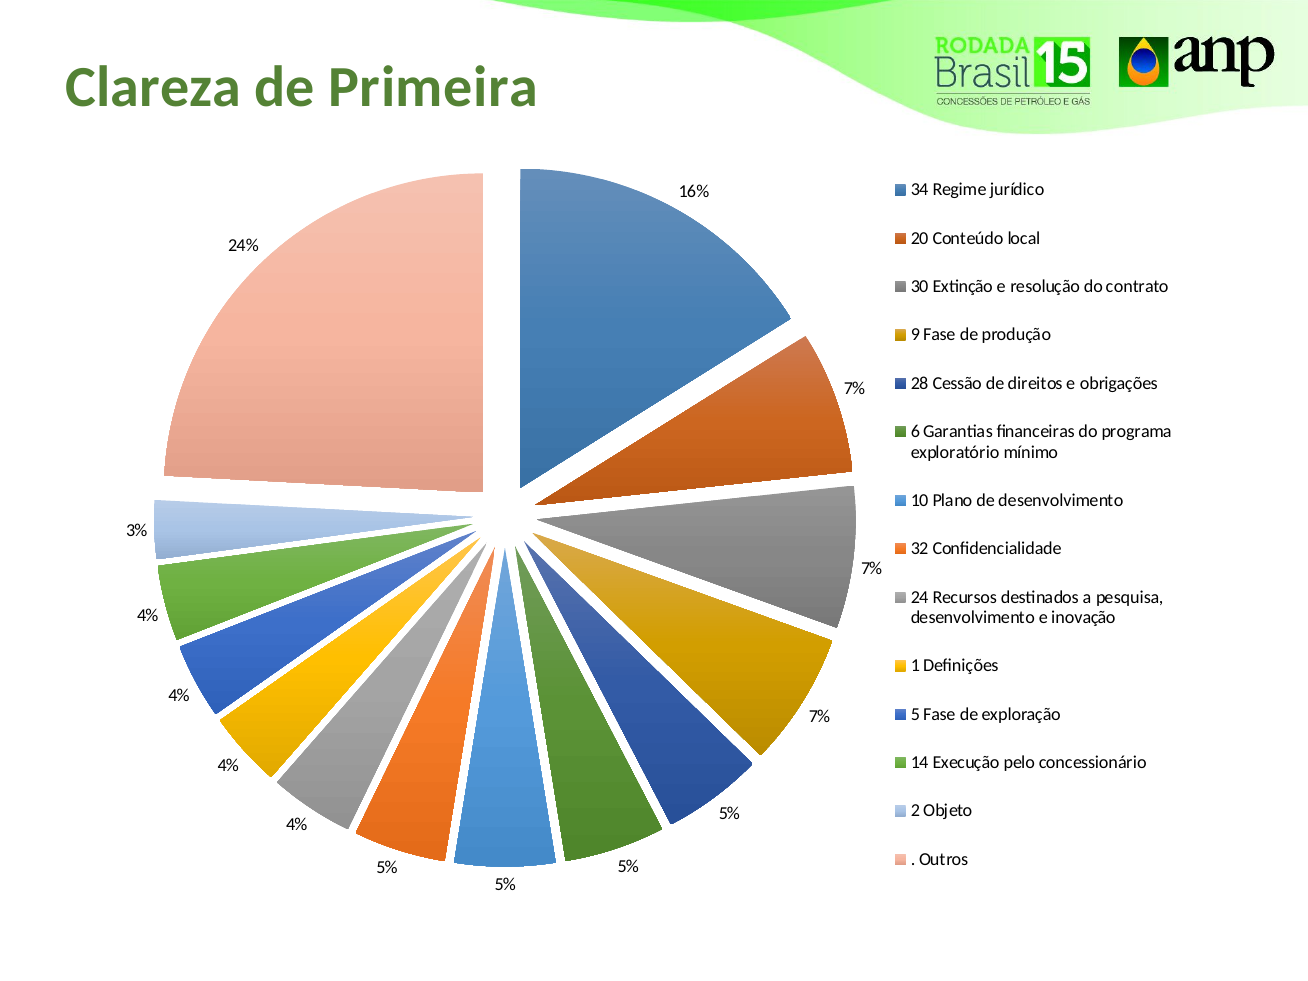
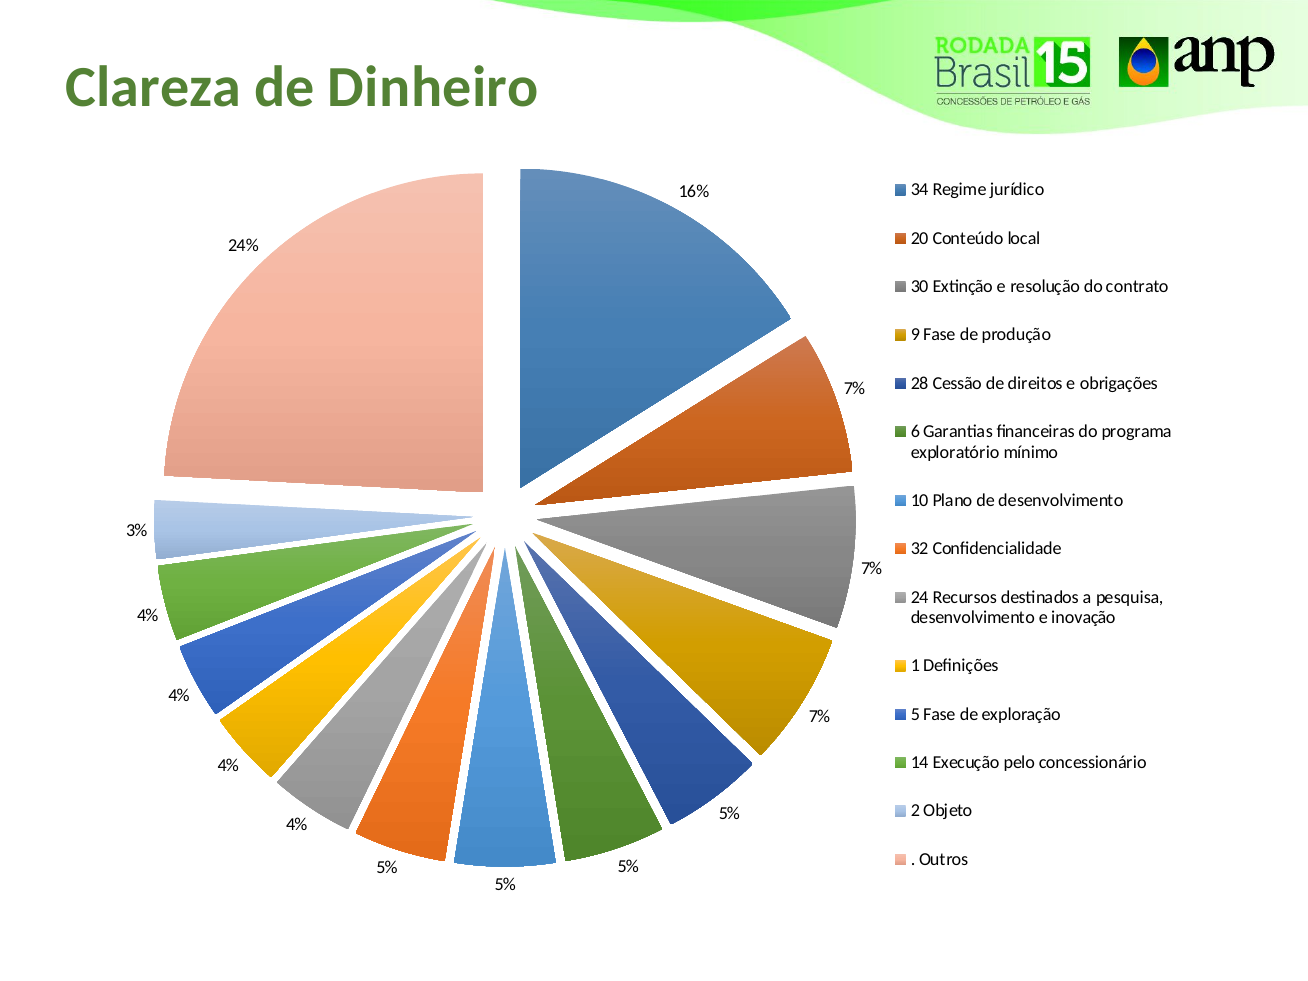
Primeira: Primeira -> Dinheiro
